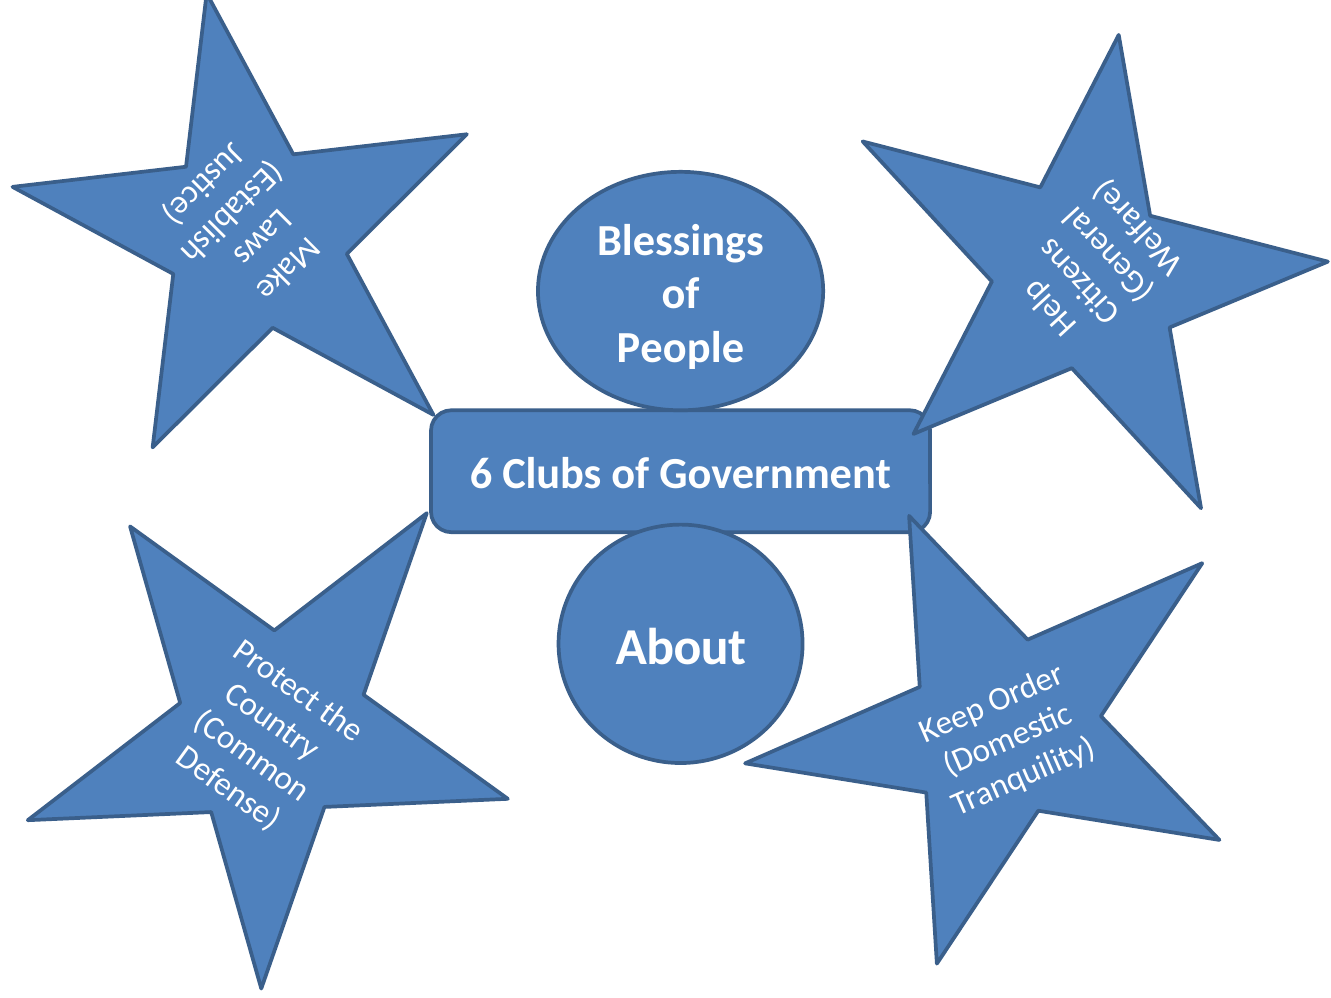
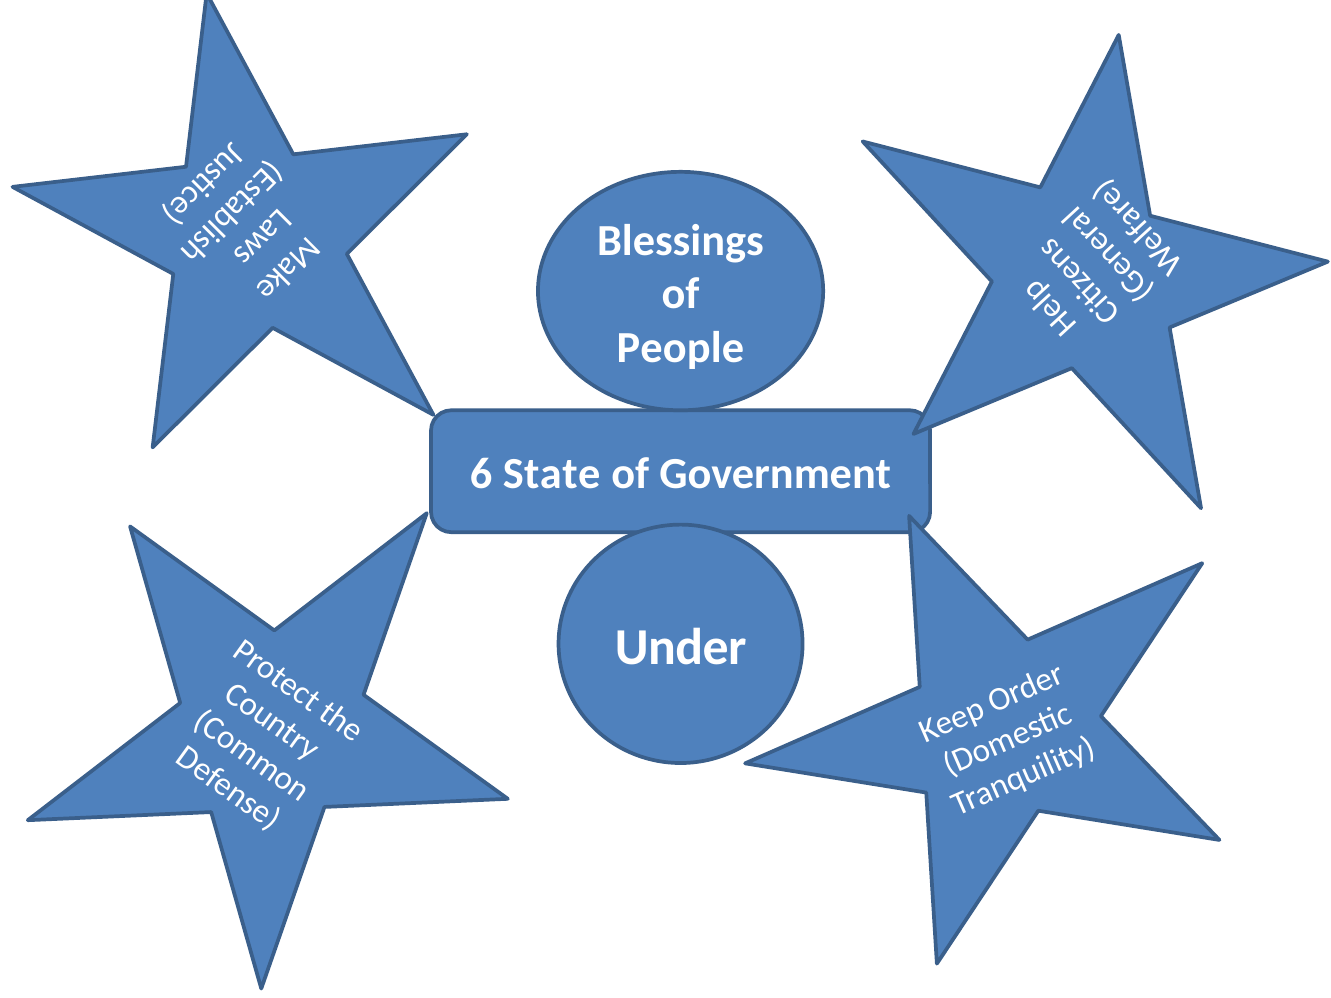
Clubs: Clubs -> State
About: About -> Under
